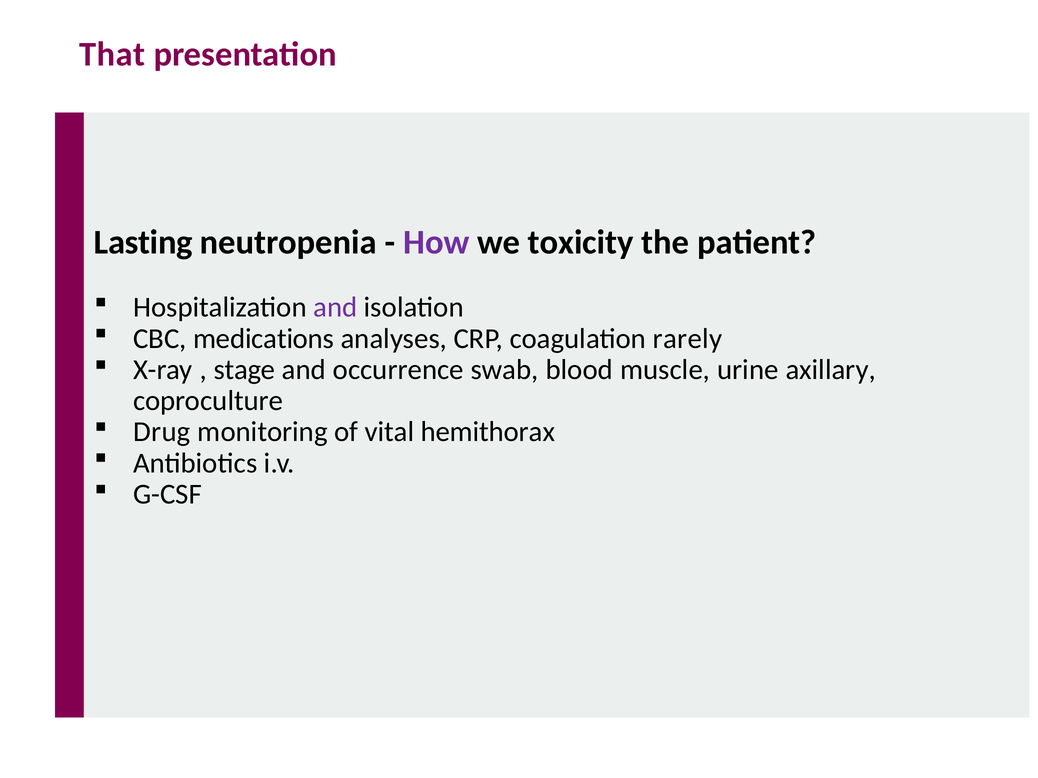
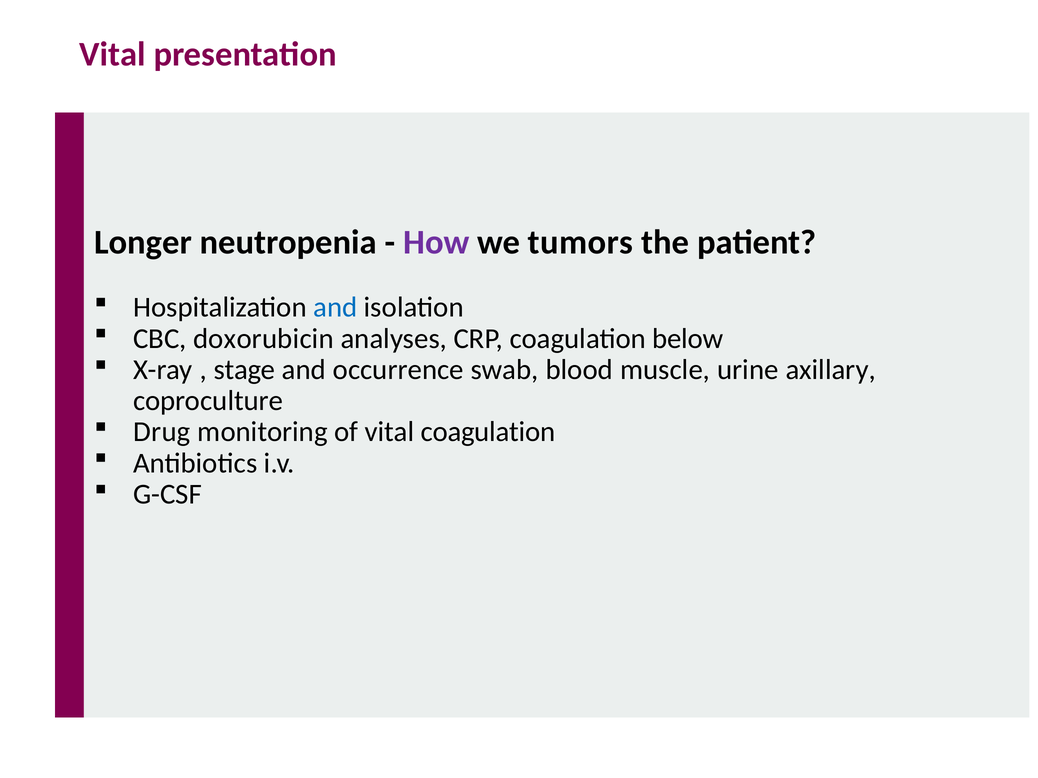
That at (112, 54): That -> Vital
Lasting: Lasting -> Longer
toxicity: toxicity -> tumors
and at (335, 308) colour: purple -> blue
medications: medications -> doxorubicin
rarely: rarely -> below
vital hemithorax: hemithorax -> coagulation
